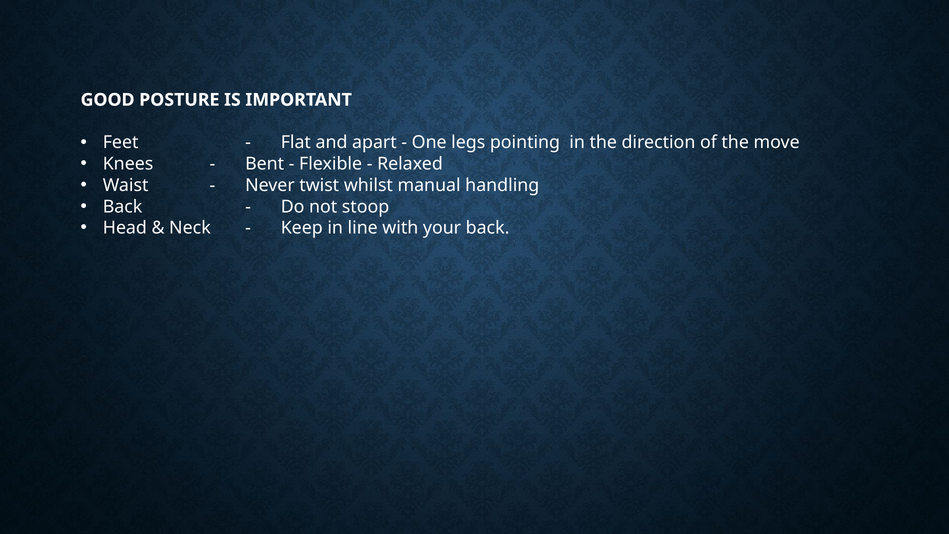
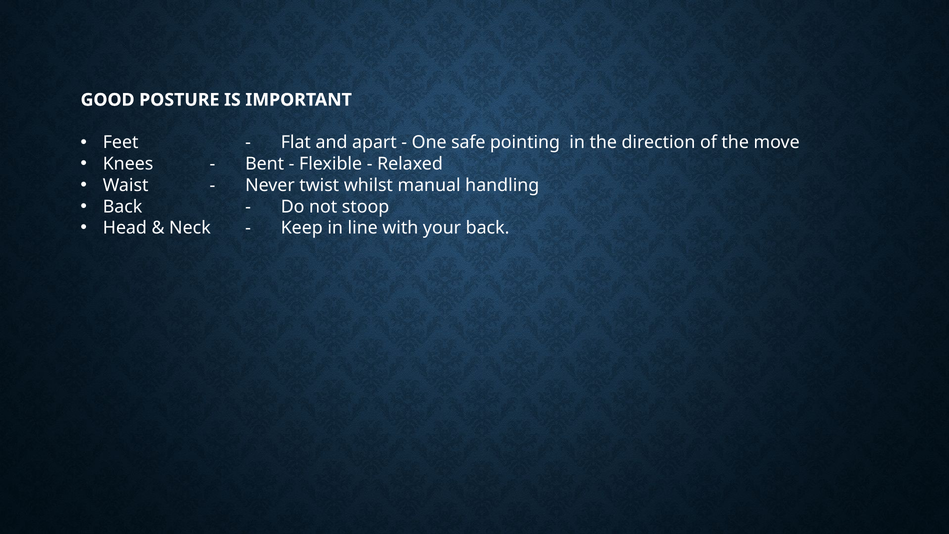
legs: legs -> safe
